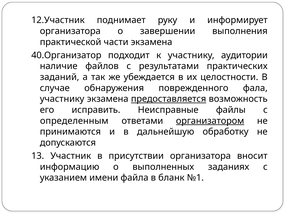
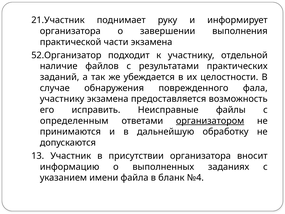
12.Участник: 12.Участник -> 21.Участник
40.Организатор: 40.Организатор -> 52.Организатор
аудитории: аудитории -> отдельной
предоставляется underline: present -> none
№1: №1 -> №4
